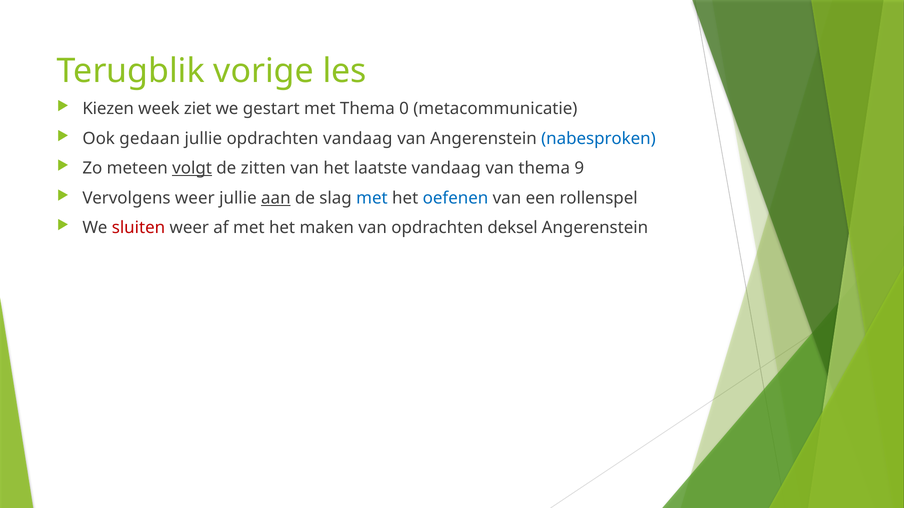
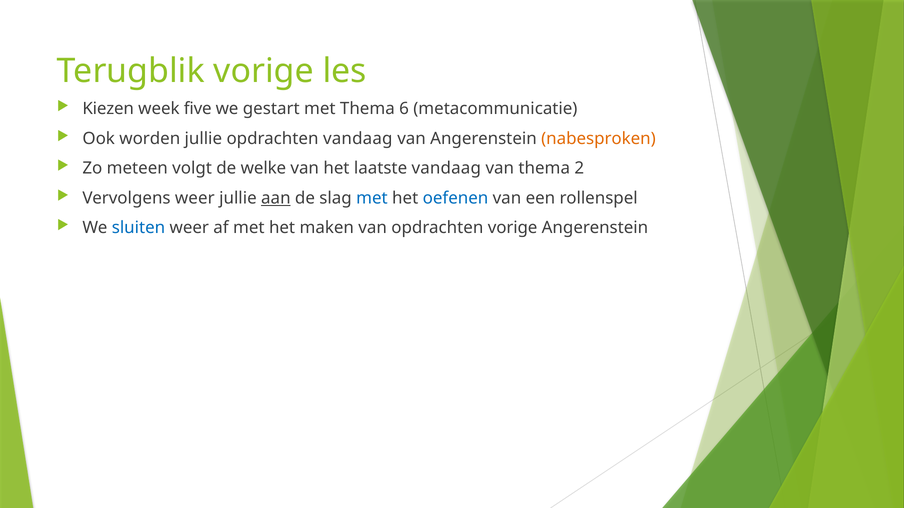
ziet: ziet -> five
0: 0 -> 6
gedaan: gedaan -> worden
nabesproken colour: blue -> orange
volgt underline: present -> none
zitten: zitten -> welke
9: 9 -> 2
sluiten colour: red -> blue
opdrachten deksel: deksel -> vorige
